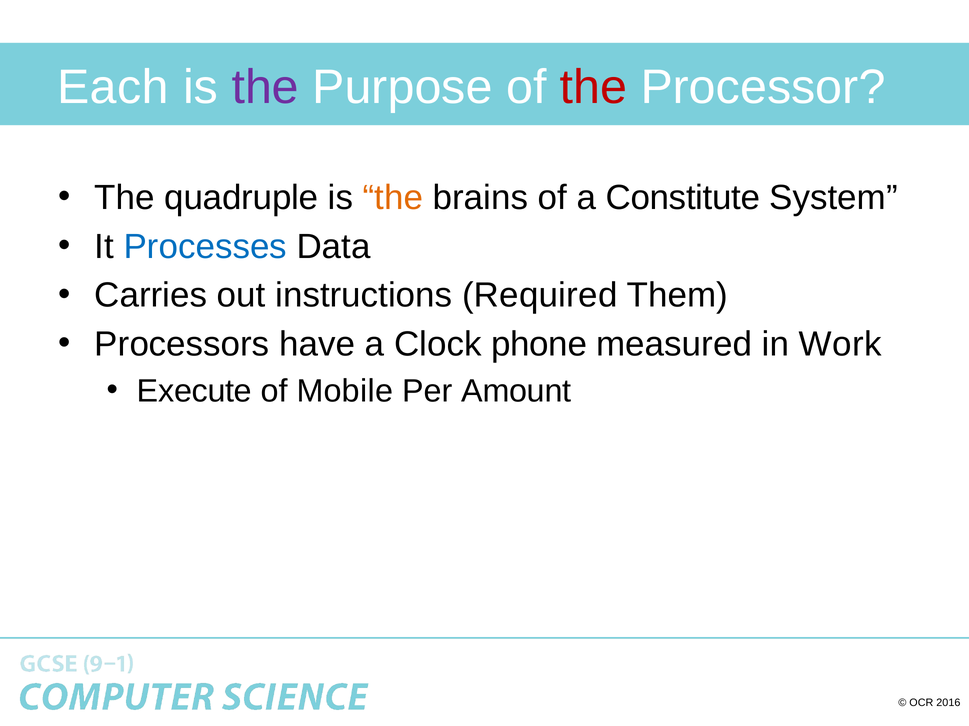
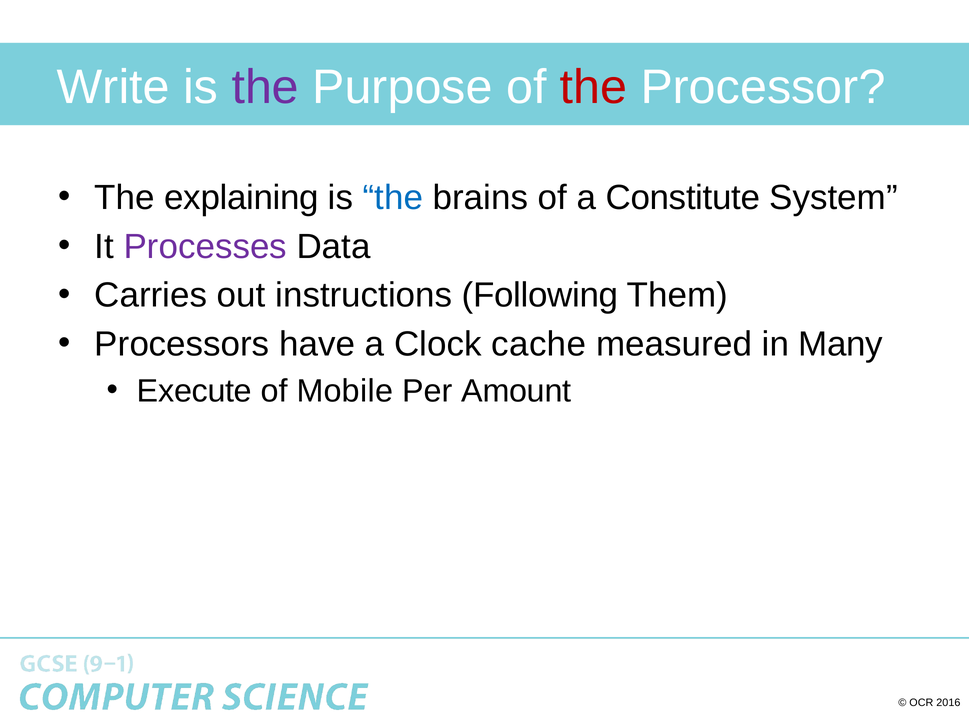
Each: Each -> Write
quadruple: quadruple -> explaining
the at (393, 198) colour: orange -> blue
Processes colour: blue -> purple
Required: Required -> Following
phone: phone -> cache
Work: Work -> Many
